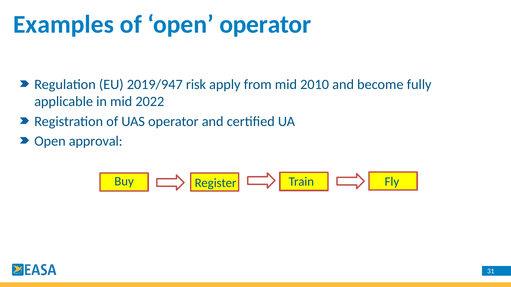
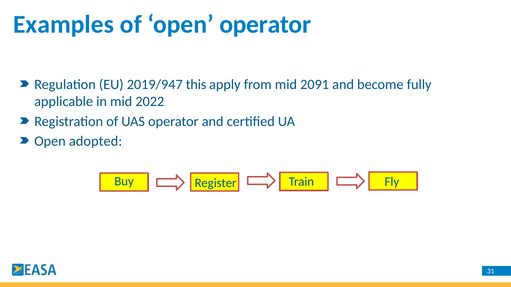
risk: risk -> this
2010: 2010 -> 2091
approval: approval -> adopted
